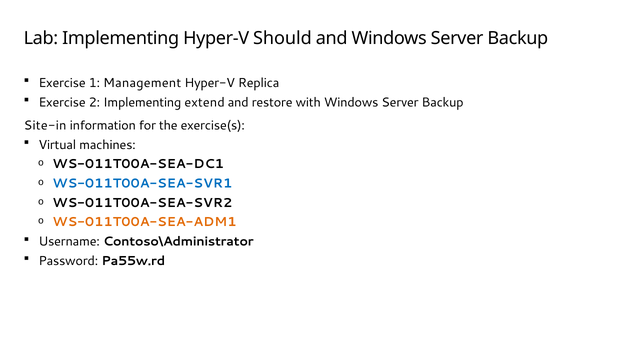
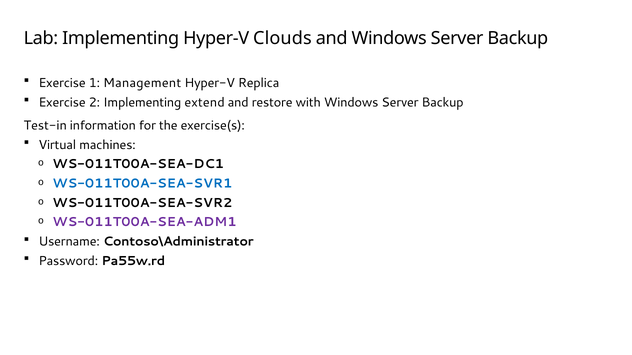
Should: Should -> Clouds
Site-in: Site-in -> Test-in
WS-011T00A-SEA-ADM1 colour: orange -> purple
